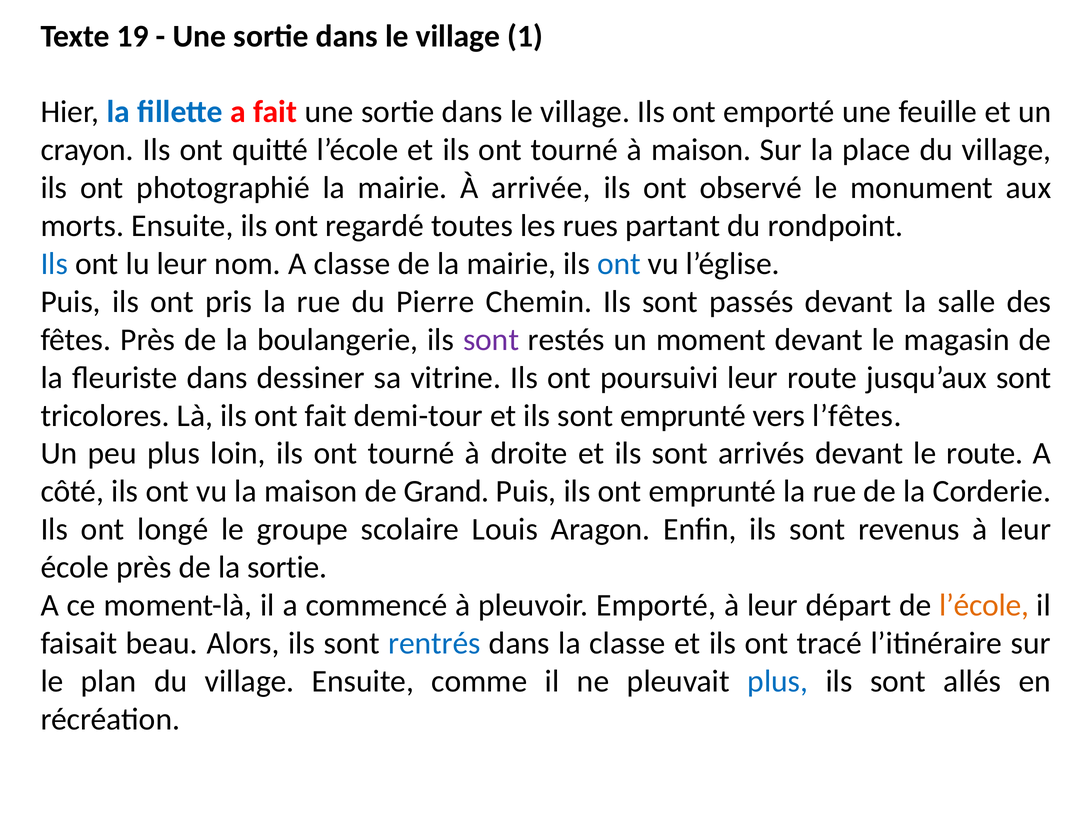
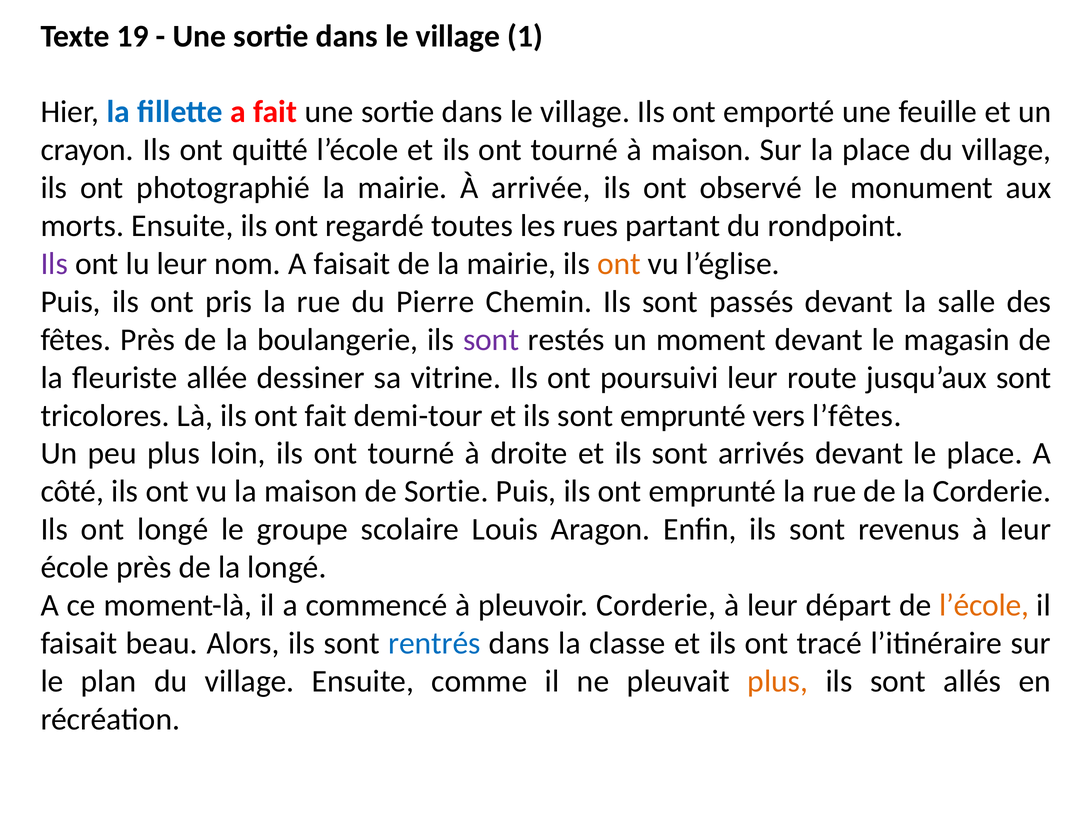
Ils at (54, 264) colour: blue -> purple
A classe: classe -> faisait
ont at (619, 264) colour: blue -> orange
fleuriste dans: dans -> allée
le route: route -> place
de Grand: Grand -> Sortie
la sortie: sortie -> longé
pleuvoir Emporté: Emporté -> Corderie
plus at (778, 681) colour: blue -> orange
